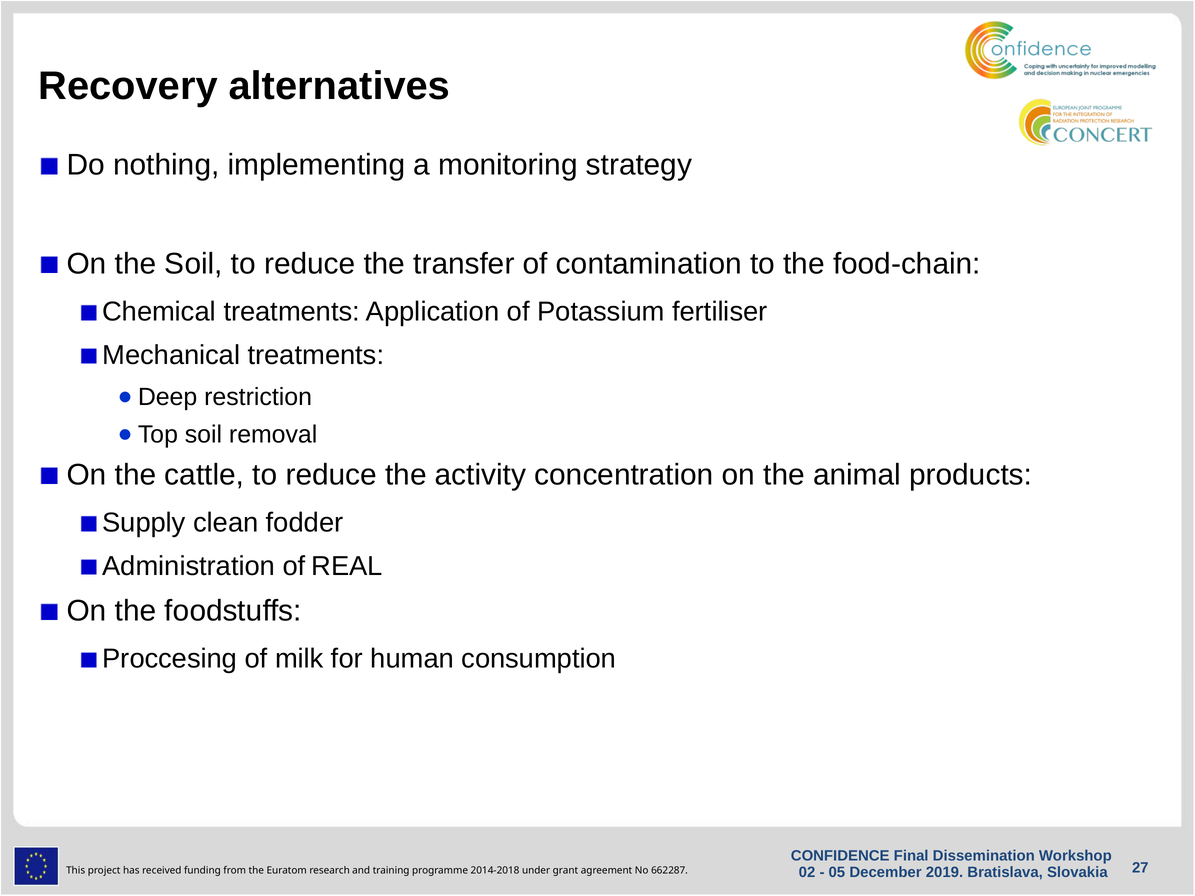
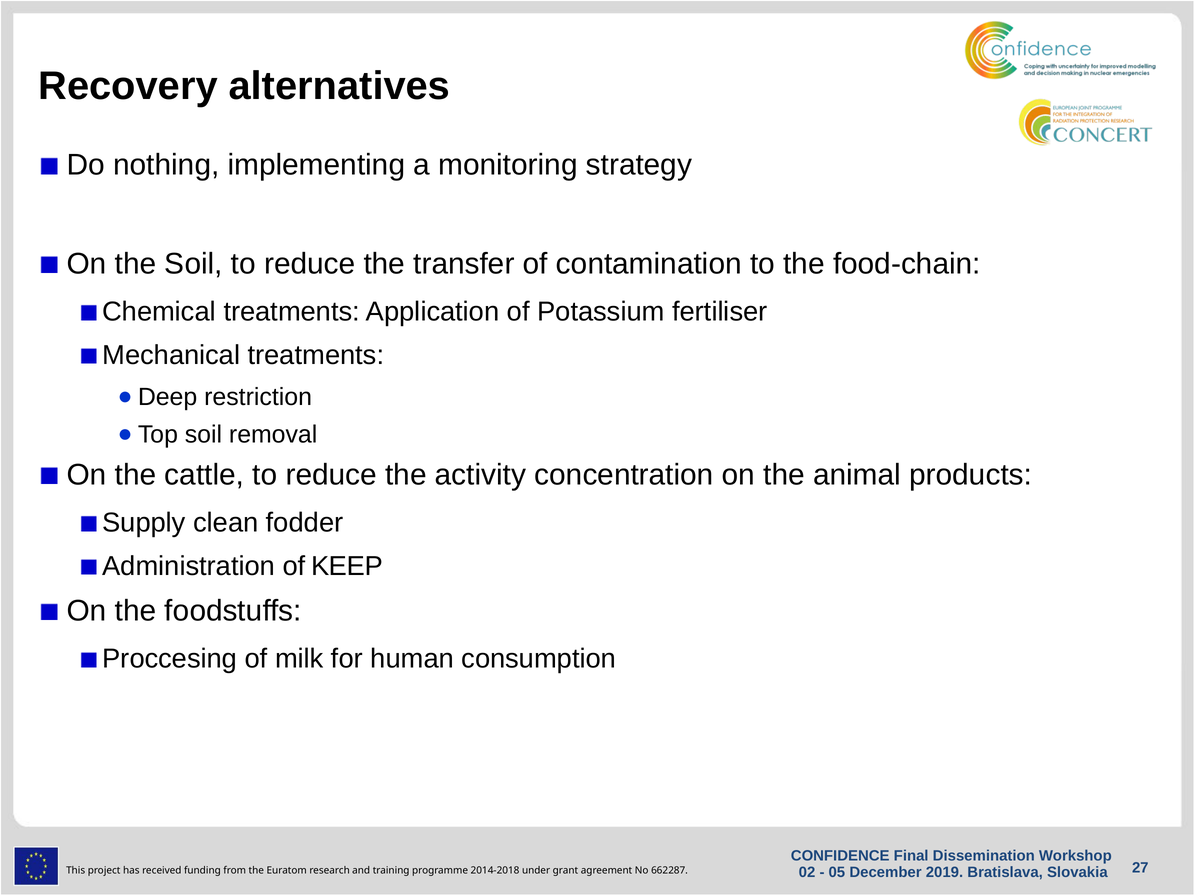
REAL: REAL -> KEEP
